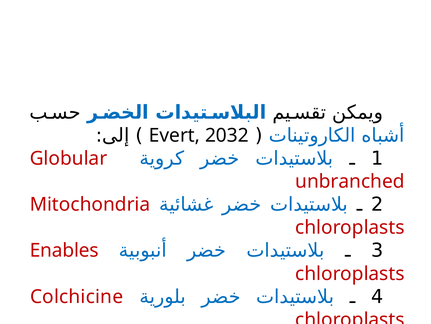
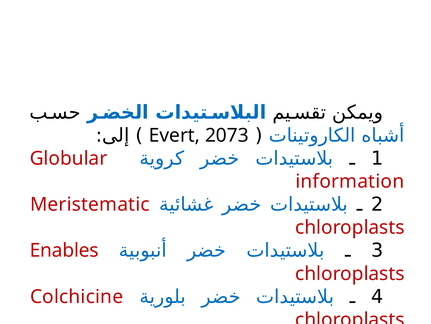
2032: 2032 -> 2073
unbranched: unbranched -> information
Mitochondria: Mitochondria -> Meristematic
